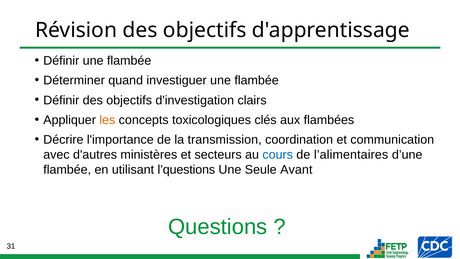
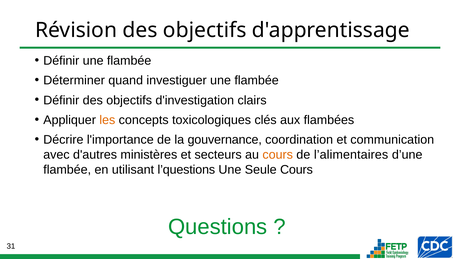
transmission: transmission -> gouvernance
cours at (278, 155) colour: blue -> orange
Seule Avant: Avant -> Cours
